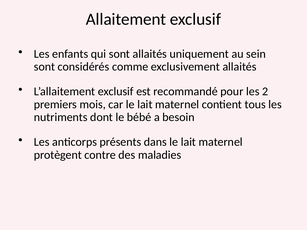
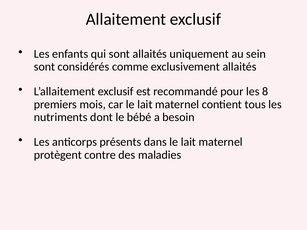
2: 2 -> 8
